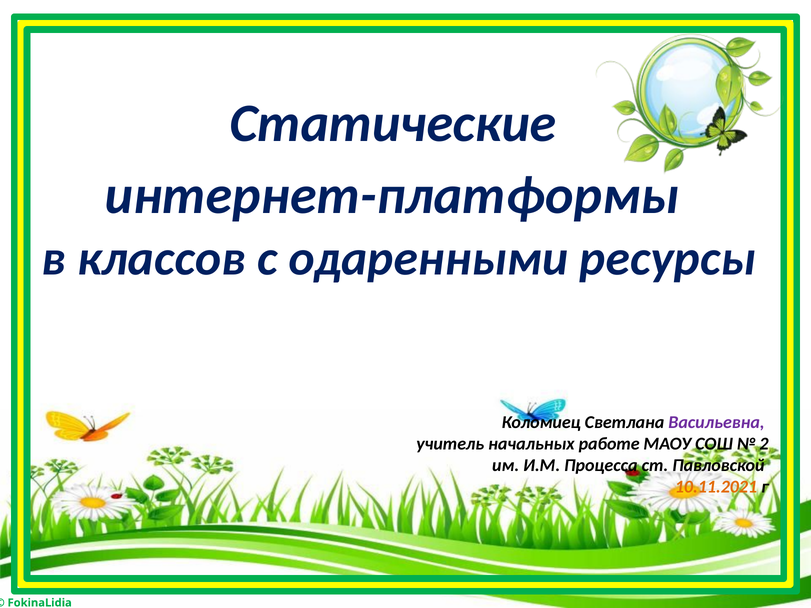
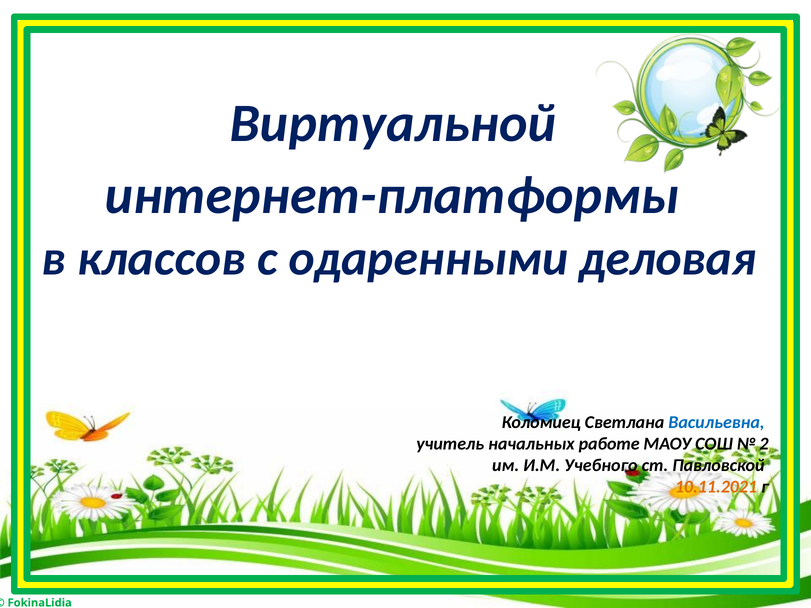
Статические: Статические -> Виртуальной
ресурсы: ресурсы -> деловая
Васильевна colour: purple -> blue
Процесса: Процесса -> Учебного
